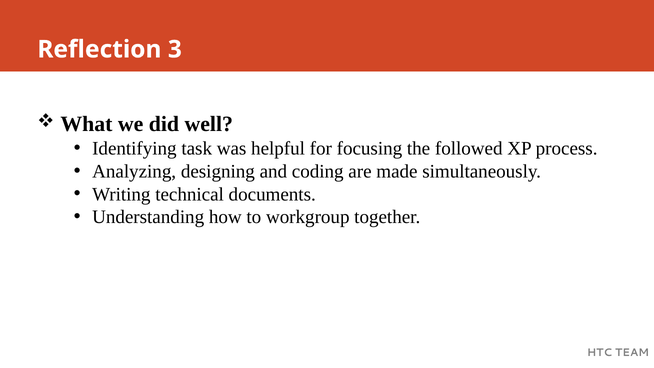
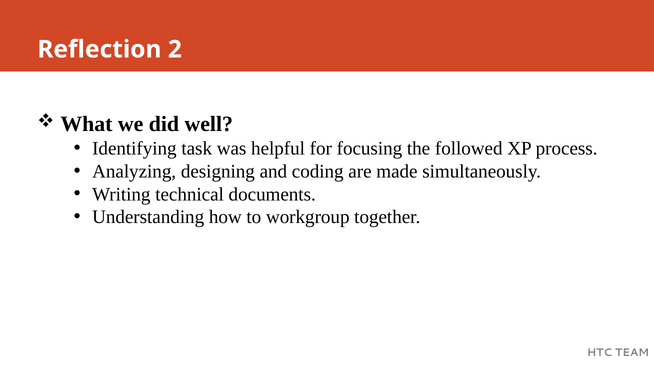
3: 3 -> 2
